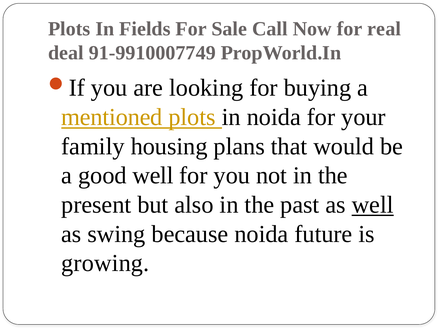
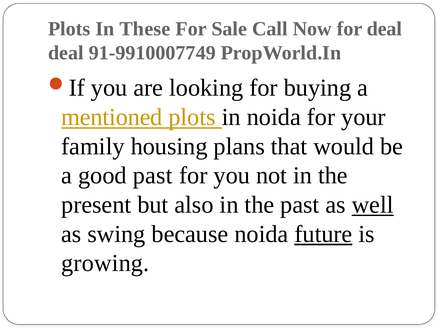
Fields: Fields -> These
for real: real -> deal
good well: well -> past
future underline: none -> present
